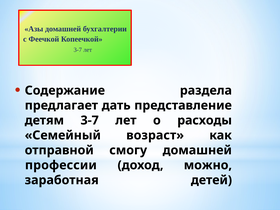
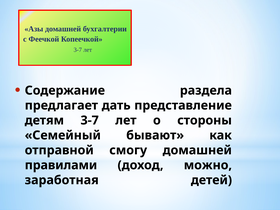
расходы: расходы -> стороны
возраст: возраст -> бывают
профессии: профессии -> правилами
